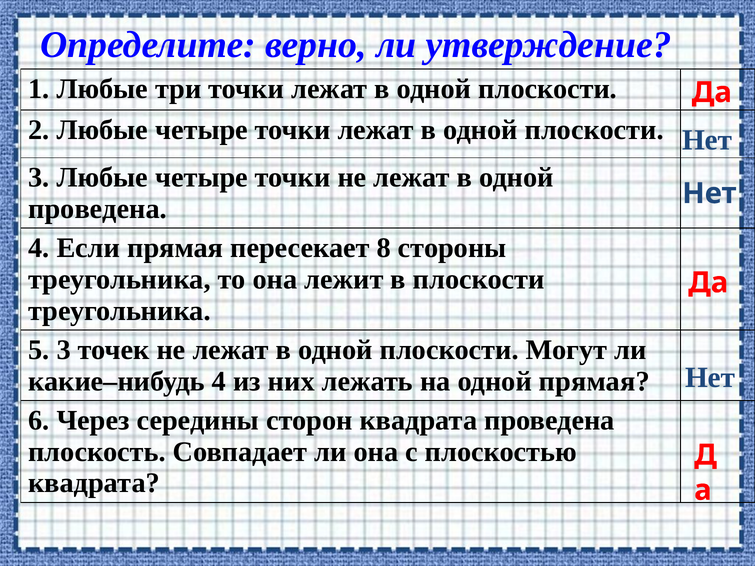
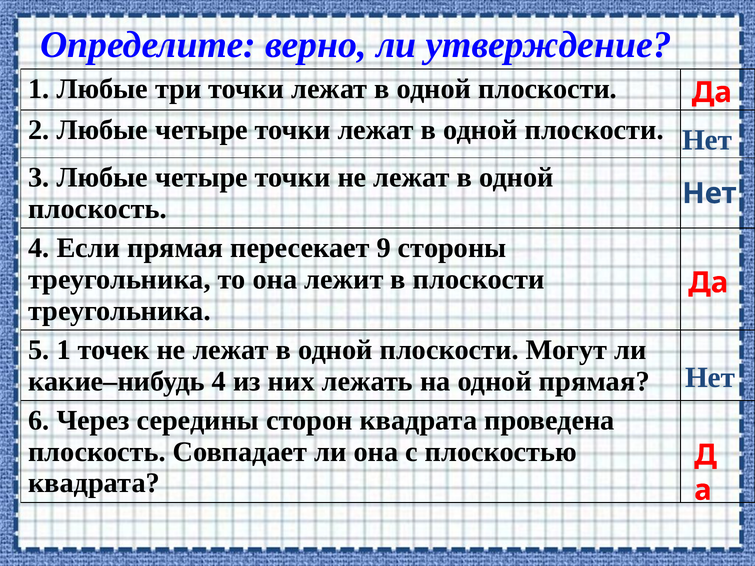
проведена at (98, 209): проведена -> плоскость
8: 8 -> 9
5 3: 3 -> 1
